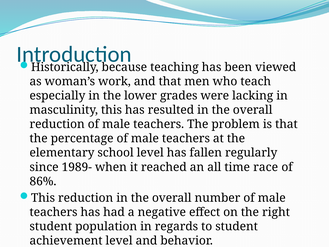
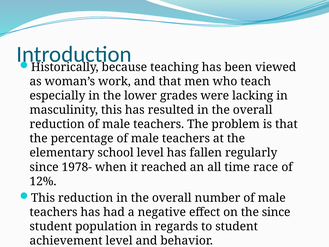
1989-: 1989- -> 1978-
86%: 86% -> 12%
the right: right -> since
